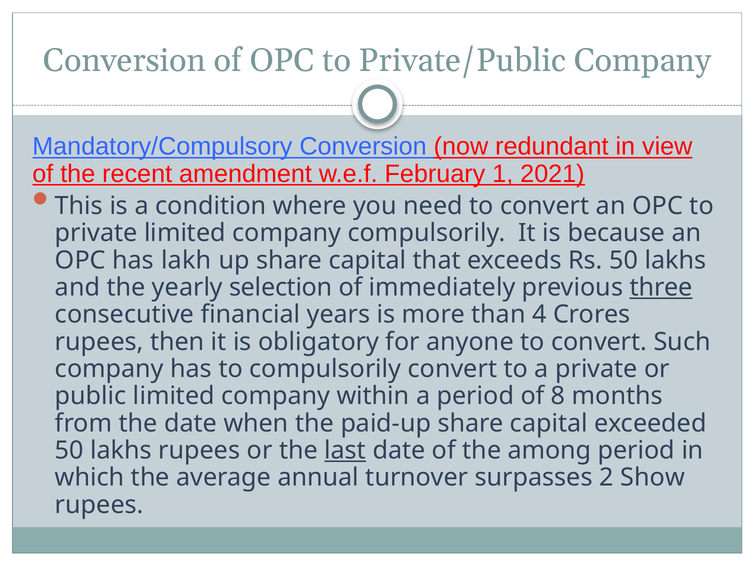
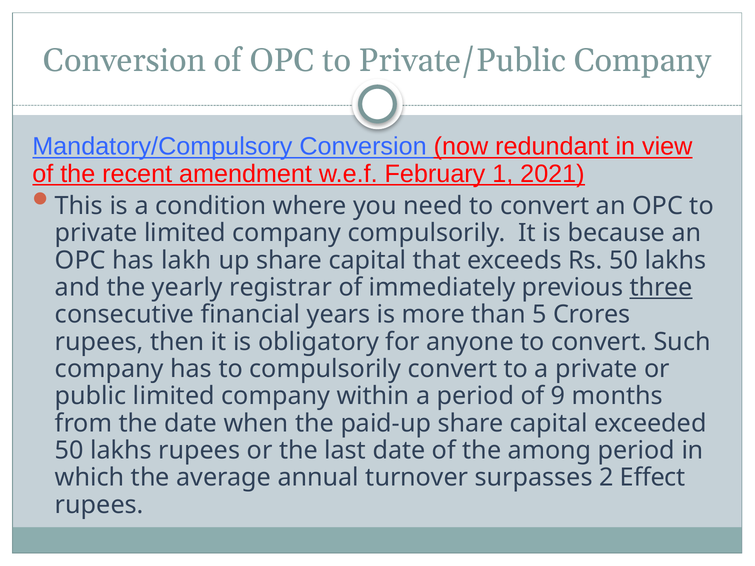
selection: selection -> registrar
4: 4 -> 5
8: 8 -> 9
last underline: present -> none
Show: Show -> Effect
